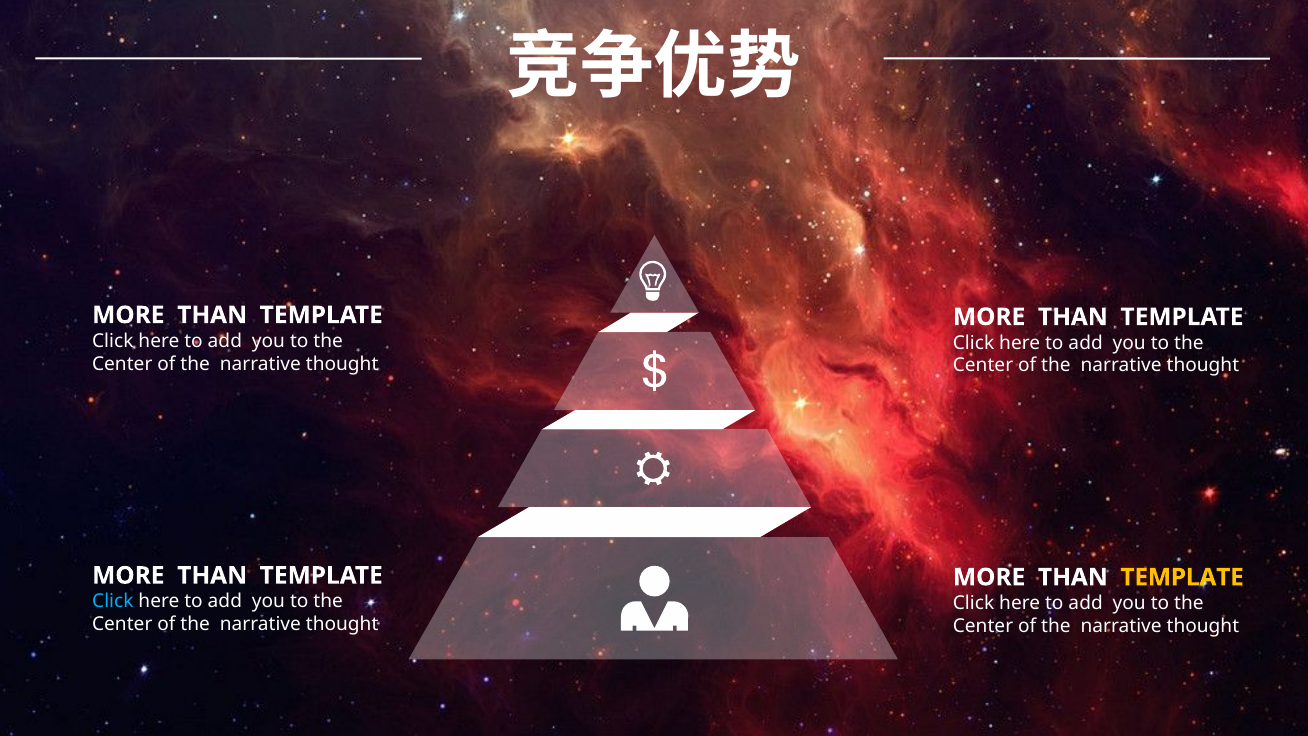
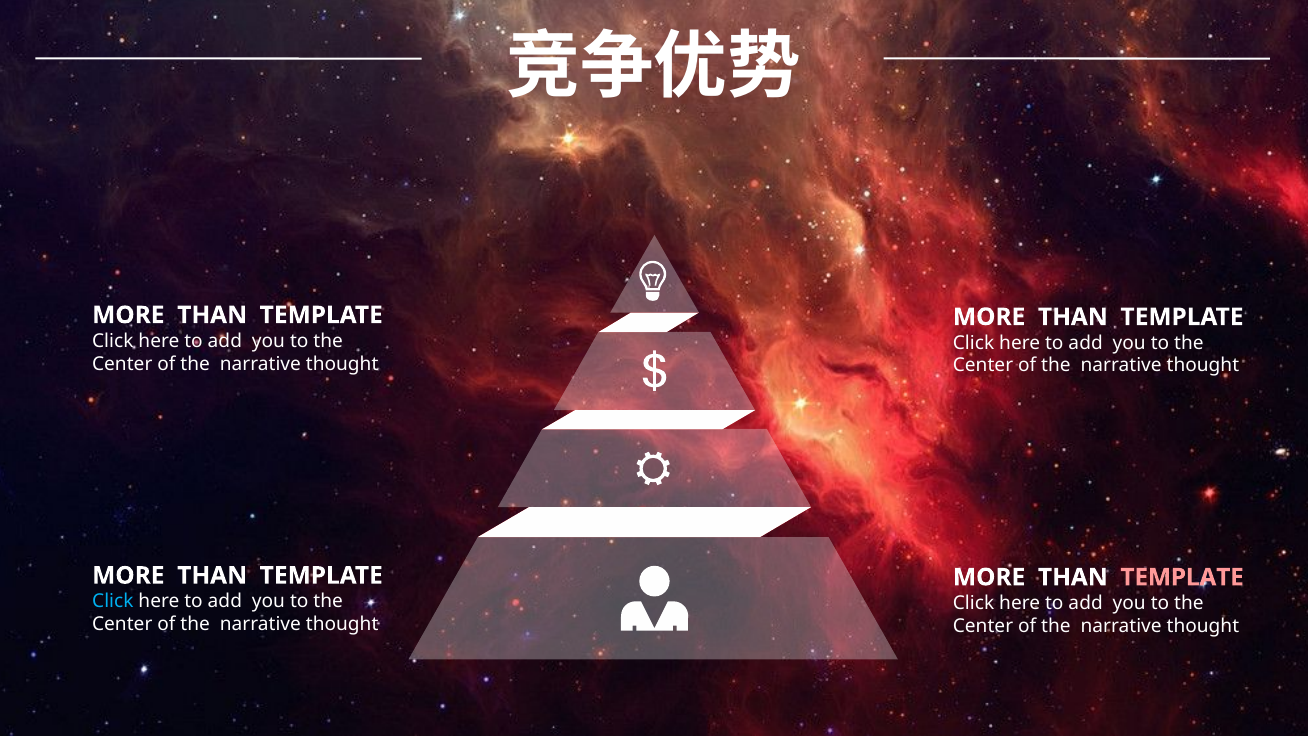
TEMPLATE at (1182, 577) colour: yellow -> pink
